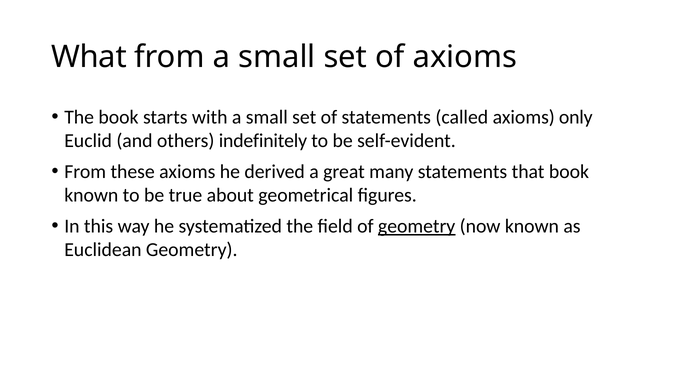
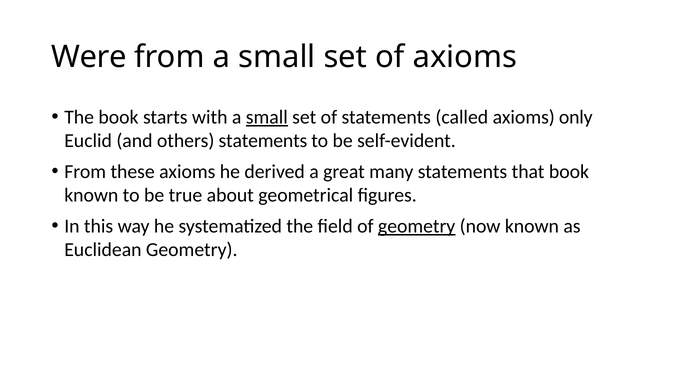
What: What -> Were
small at (267, 117) underline: none -> present
others indefinitely: indefinitely -> statements
